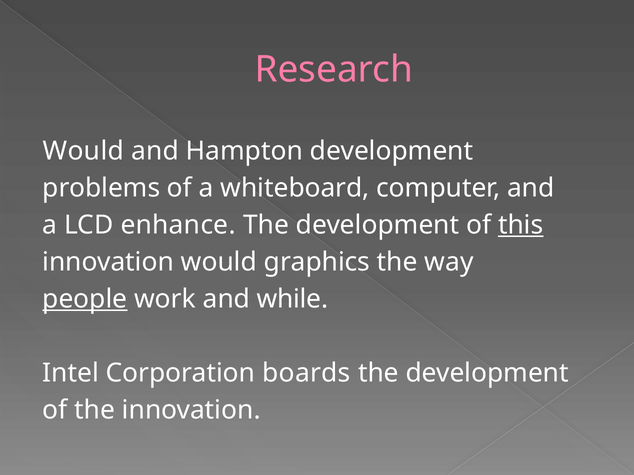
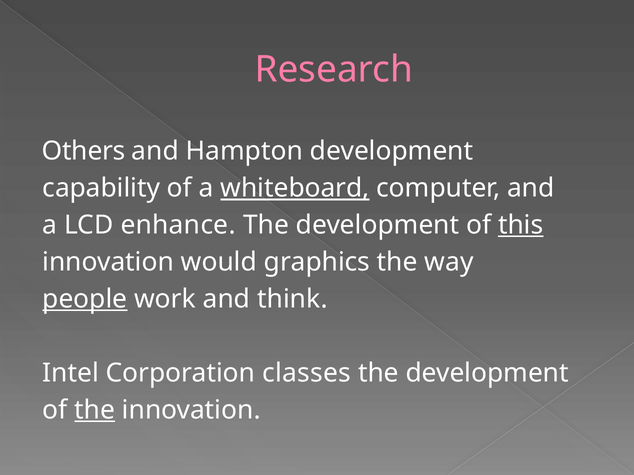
Would at (83, 151): Would -> Others
problems: problems -> capability
whiteboard underline: none -> present
while: while -> think
boards: boards -> classes
the at (95, 410) underline: none -> present
